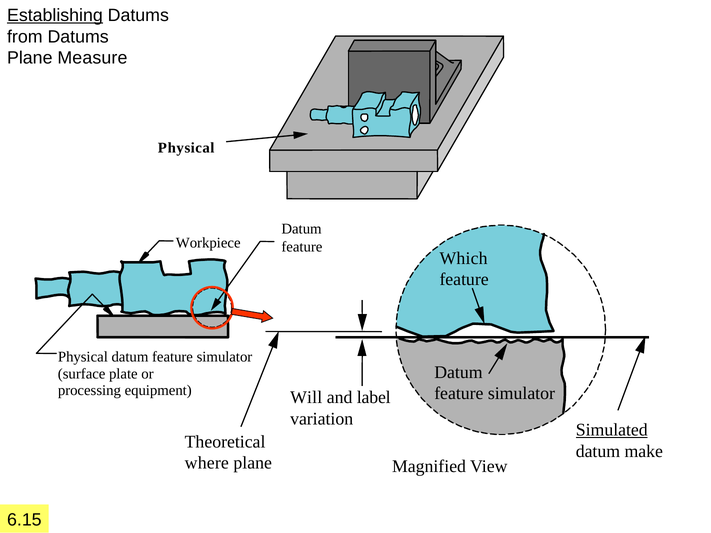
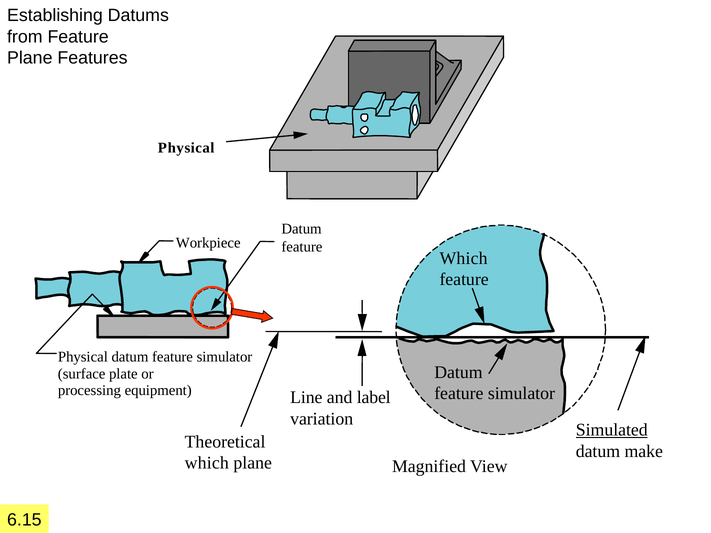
Establishing underline: present -> none
from Datums: Datums -> Feature
Measure: Measure -> Features
Will: Will -> Line
where at (207, 463): where -> which
